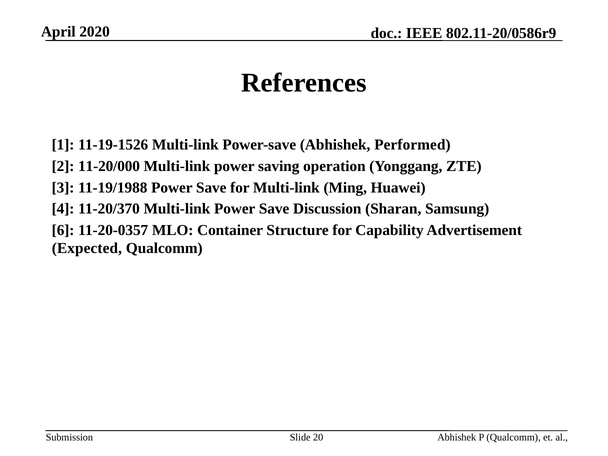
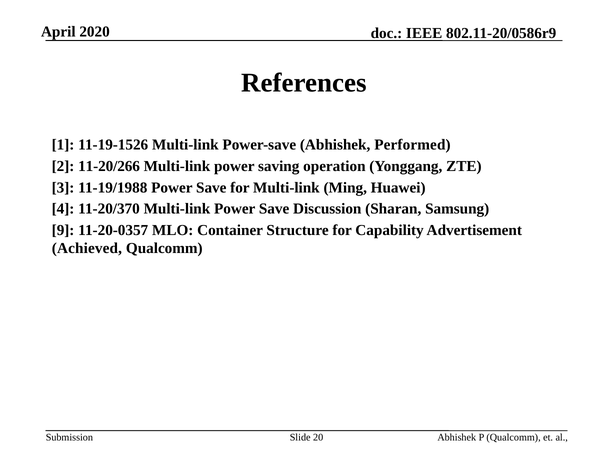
11-20/000: 11-20/000 -> 11-20/266
6: 6 -> 9
Expected: Expected -> Achieved
